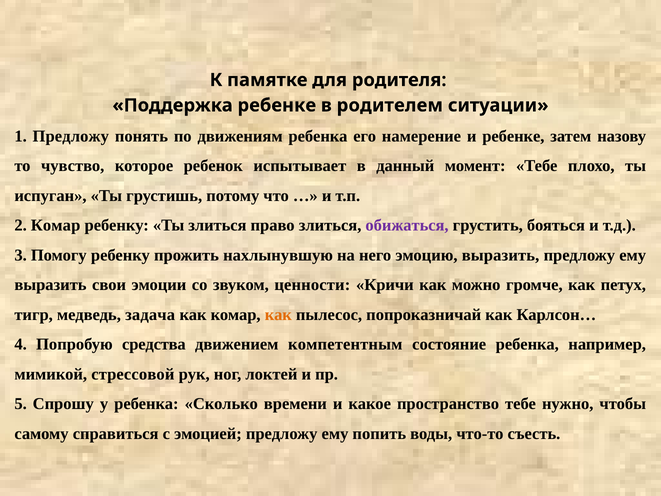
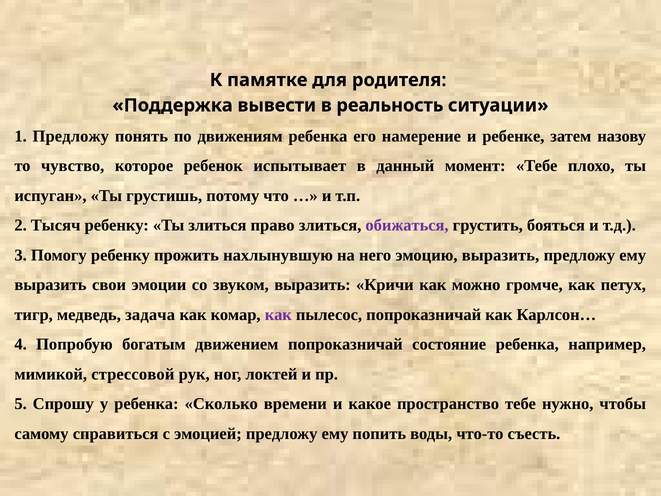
Поддержка ребенке: ребенке -> вывести
родителем: родителем -> реальность
Комар at (56, 225): Комар -> Тысяч
звуком ценности: ценности -> выразить
как at (278, 314) colour: orange -> purple
средства: средства -> богатым
движением компетентным: компетентным -> попроказничай
